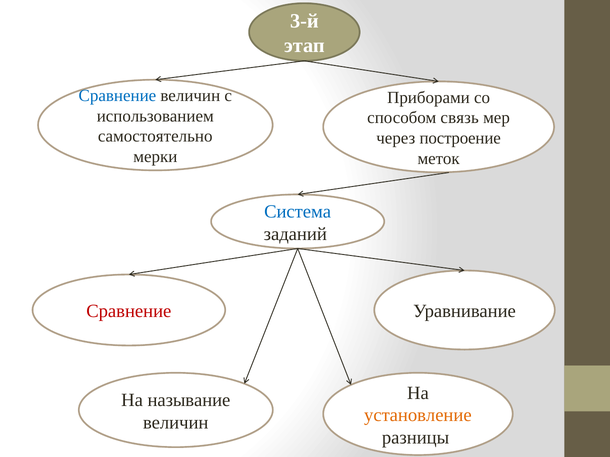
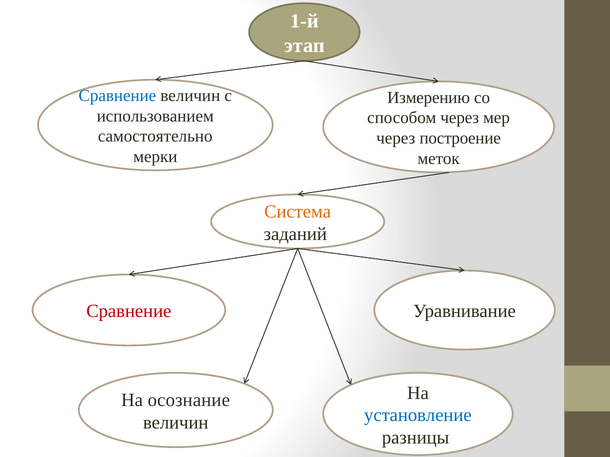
3-й: 3-й -> 1-й
Приборами: Приборами -> Измерению
способом связь: связь -> через
Система colour: blue -> orange
называние: называние -> осознание
установление colour: orange -> blue
